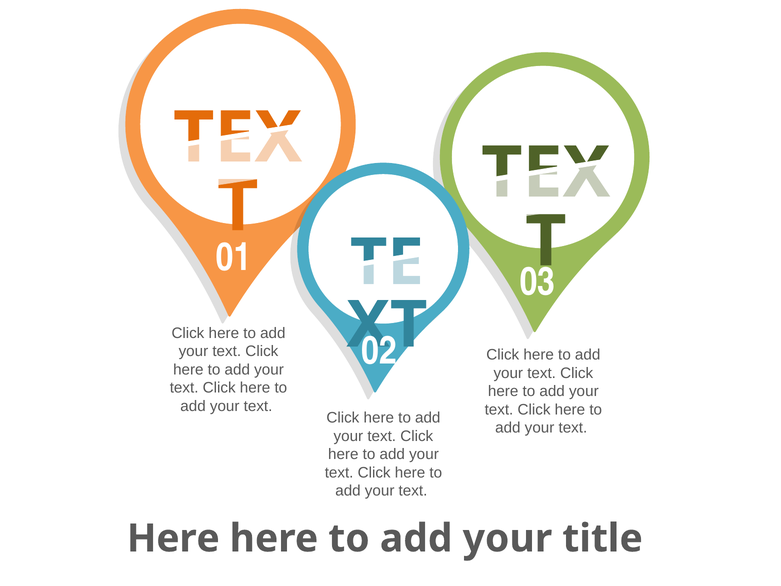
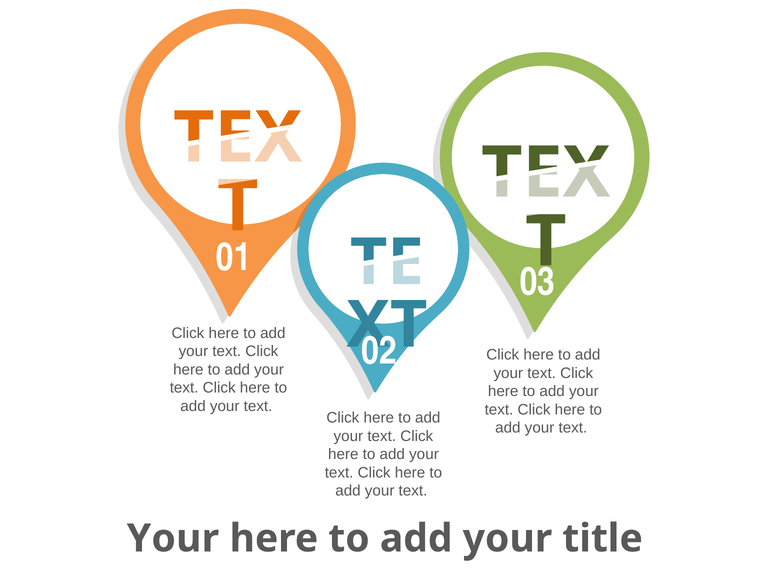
Here at (173, 538): Here -> Your
